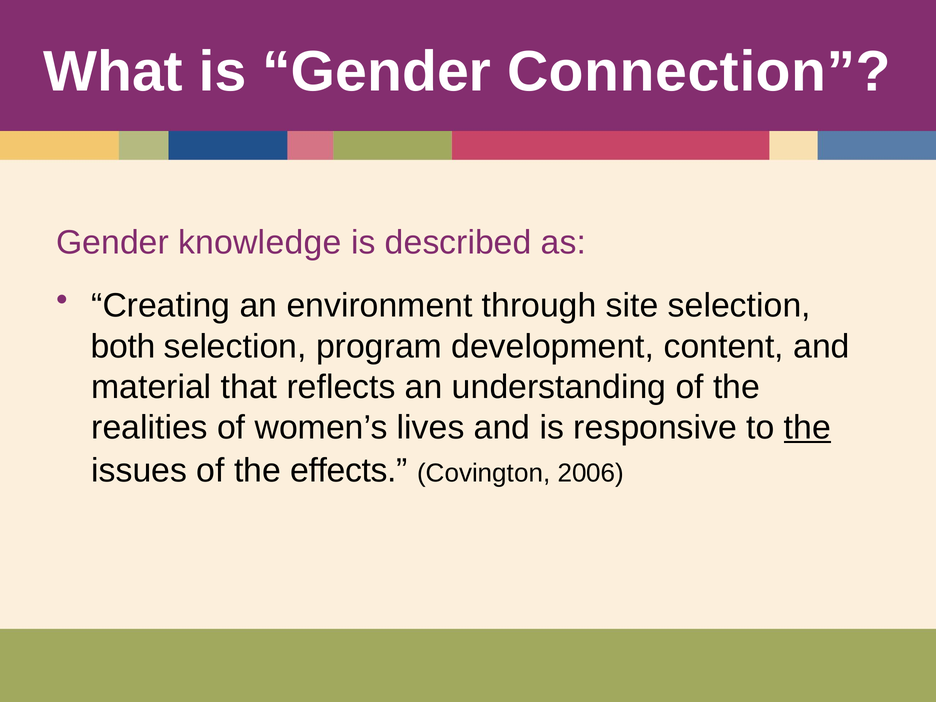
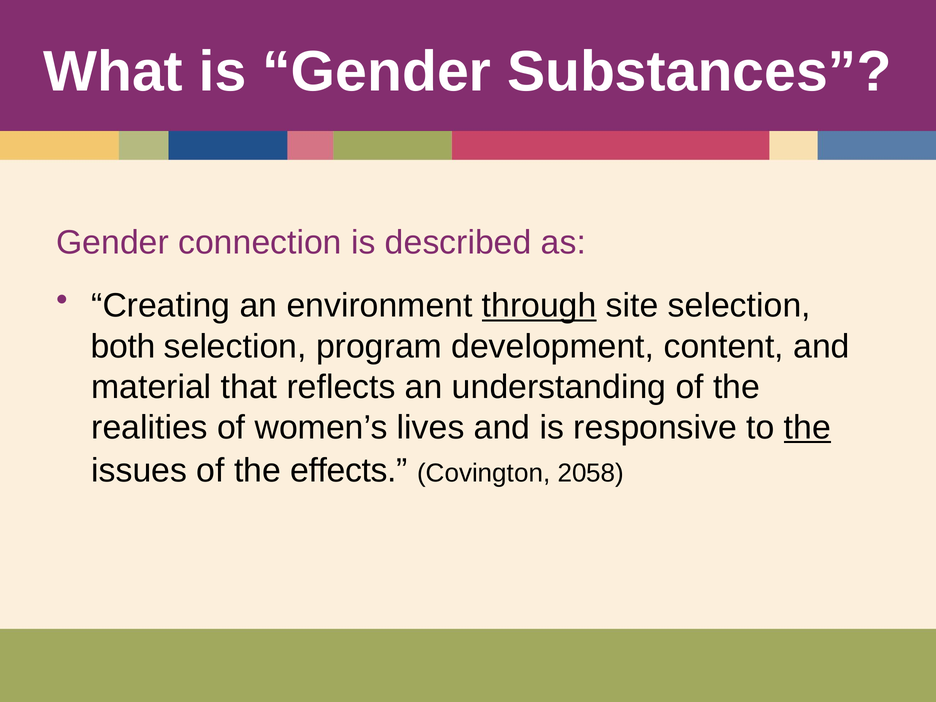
Connection: Connection -> Substances
knowledge: knowledge -> connection
through underline: none -> present
2006: 2006 -> 2058
